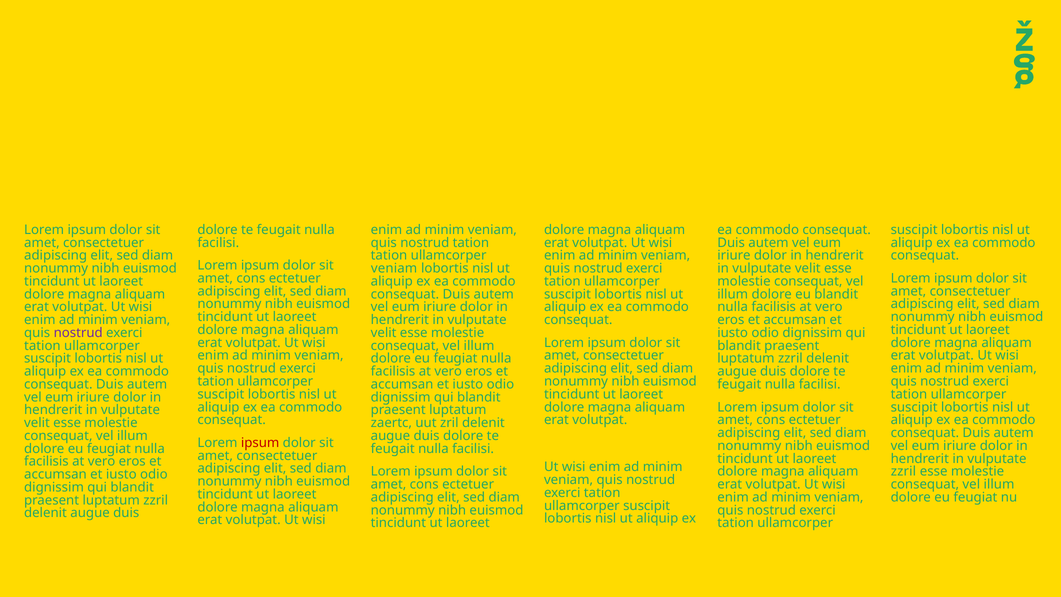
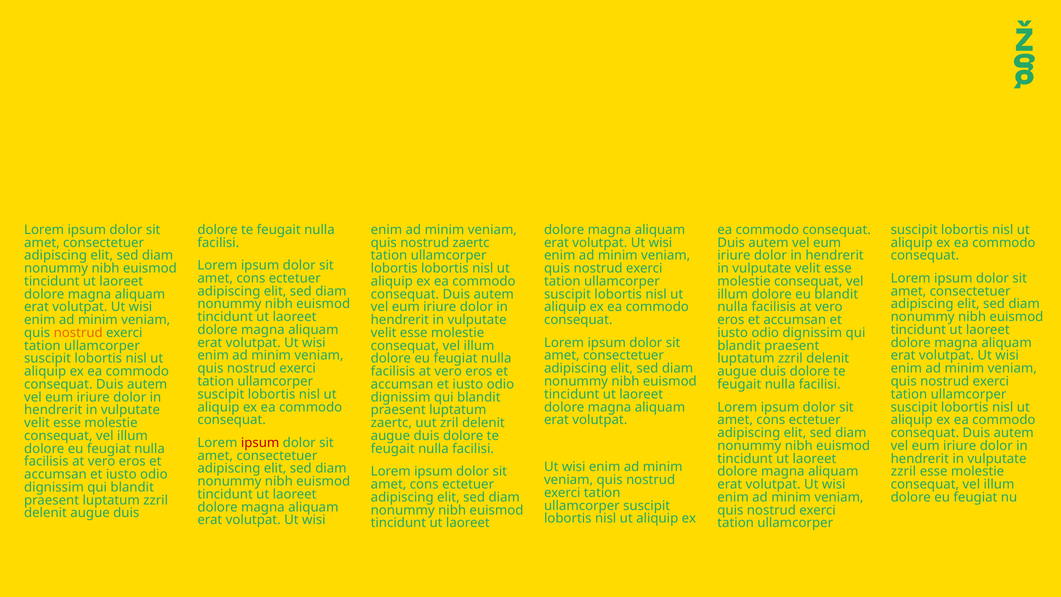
nostrud tation: tation -> zaertc
veniam at (394, 268): veniam -> lobortis
nostrud at (78, 333) colour: purple -> orange
